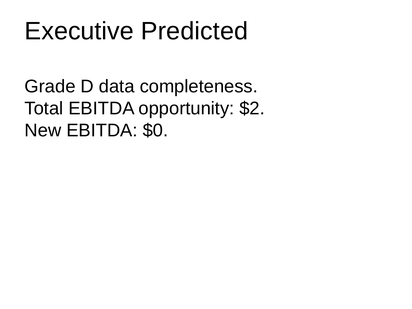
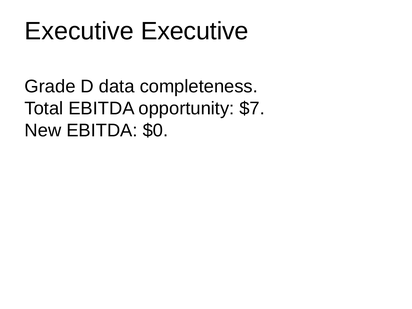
Executive Predicted: Predicted -> Executive
$2: $2 -> $7
